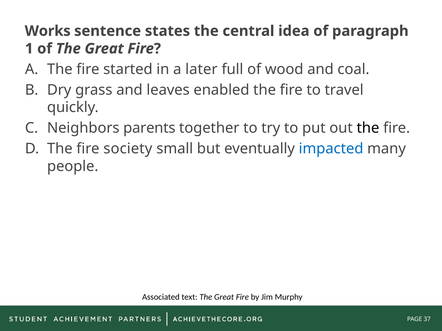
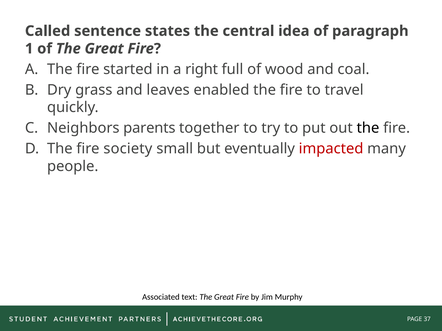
Works: Works -> Called
later: later -> right
impacted colour: blue -> red
